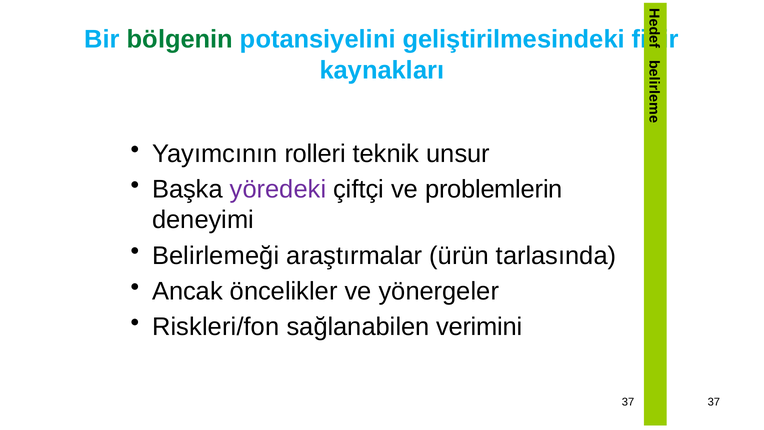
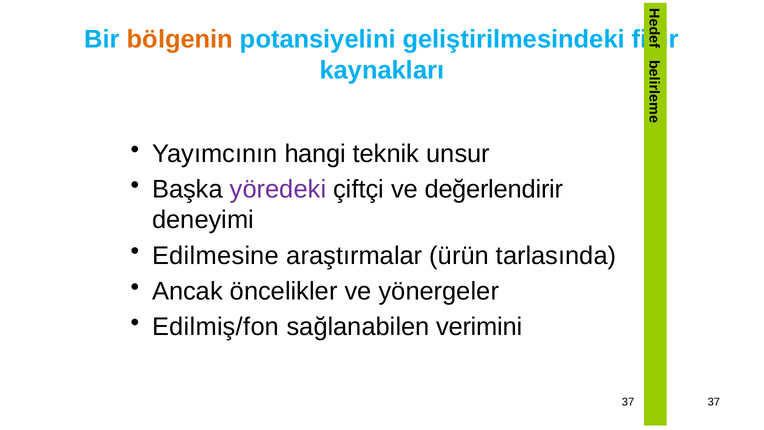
bölgenin colour: green -> orange
rolleri: rolleri -> hangi
problemlerin: problemlerin -> değerlendirir
Belirlemeği: Belirlemeği -> Edilmesine
Riskleri/fon: Riskleri/fon -> Edilmiş/fon
